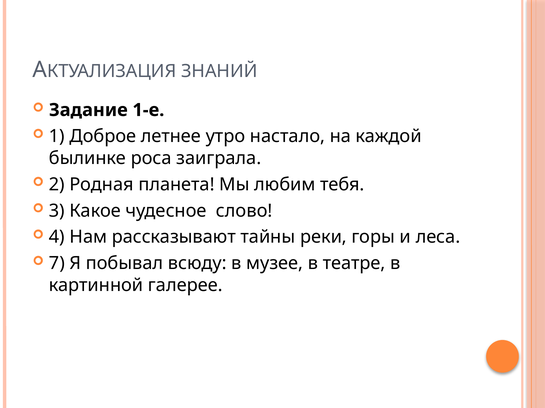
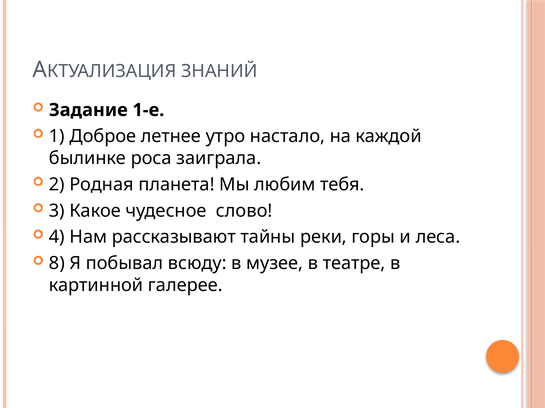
7: 7 -> 8
